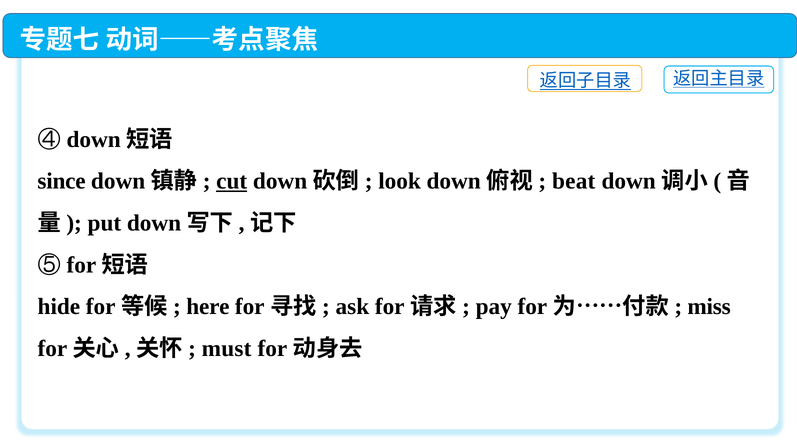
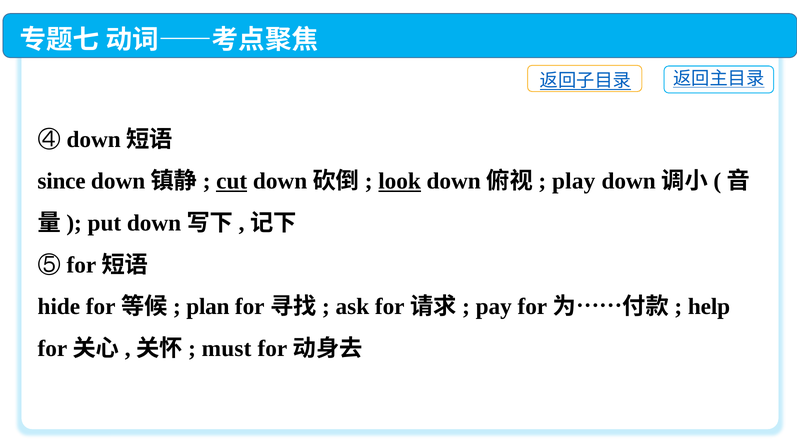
look underline: none -> present
beat: beat -> play
here: here -> plan
miss: miss -> help
